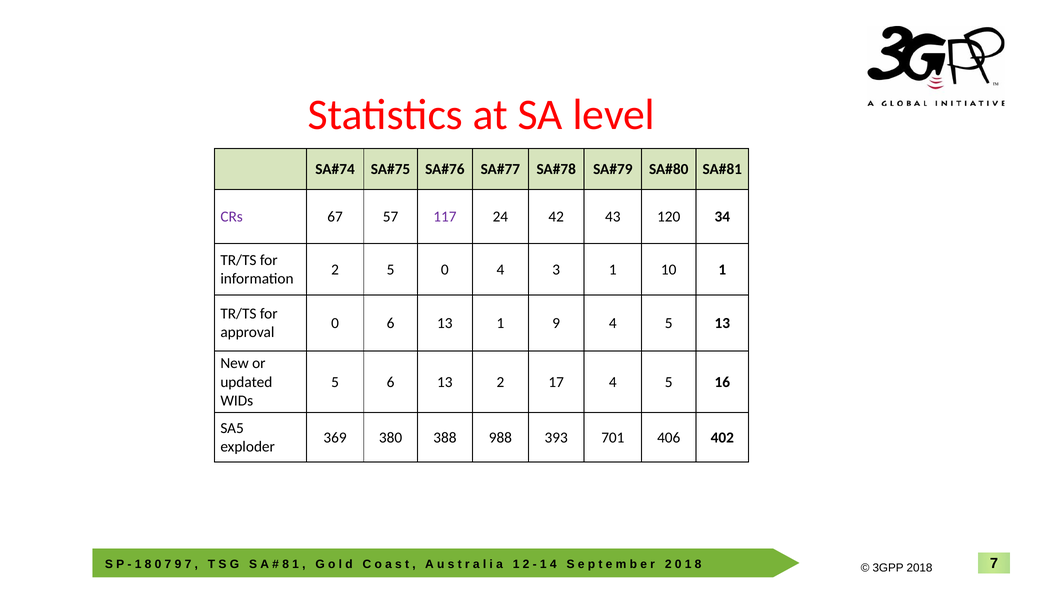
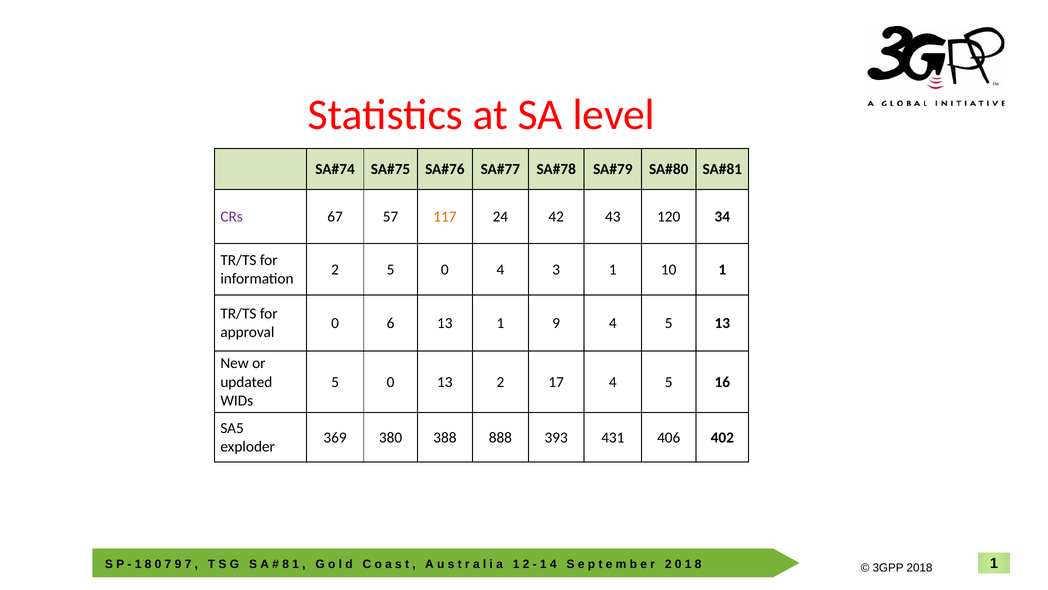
117 colour: purple -> orange
6 at (391, 382): 6 -> 0
988: 988 -> 888
701: 701 -> 431
7 at (994, 563): 7 -> 1
